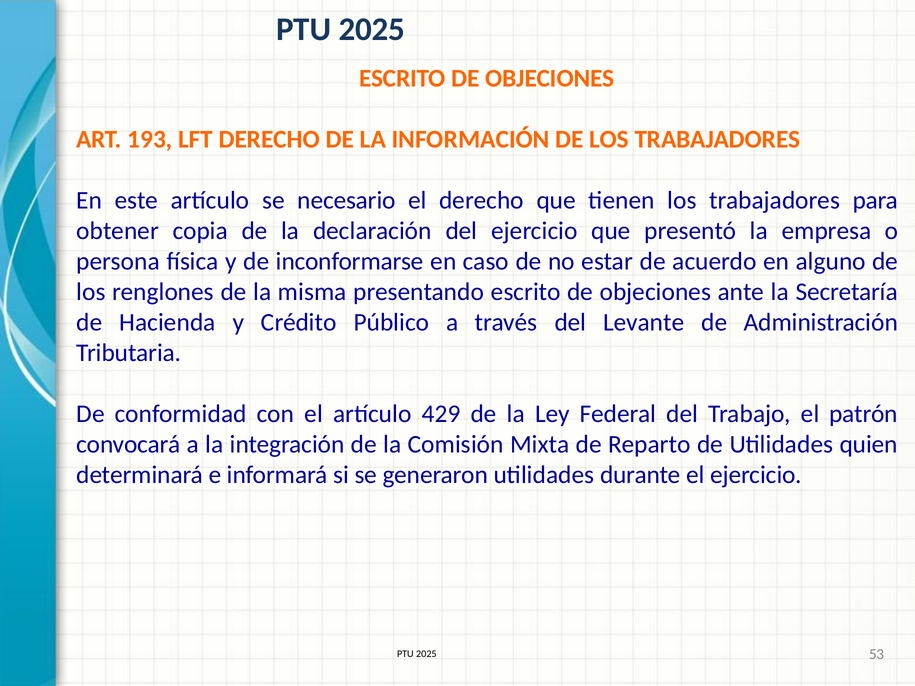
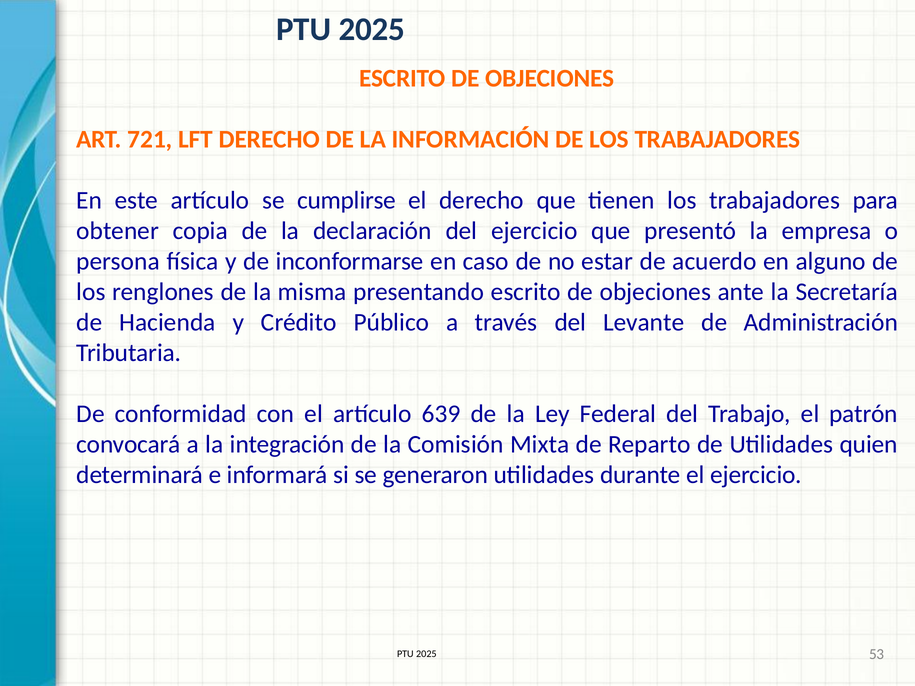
193: 193 -> 721
necesario: necesario -> cumplirse
429: 429 -> 639
